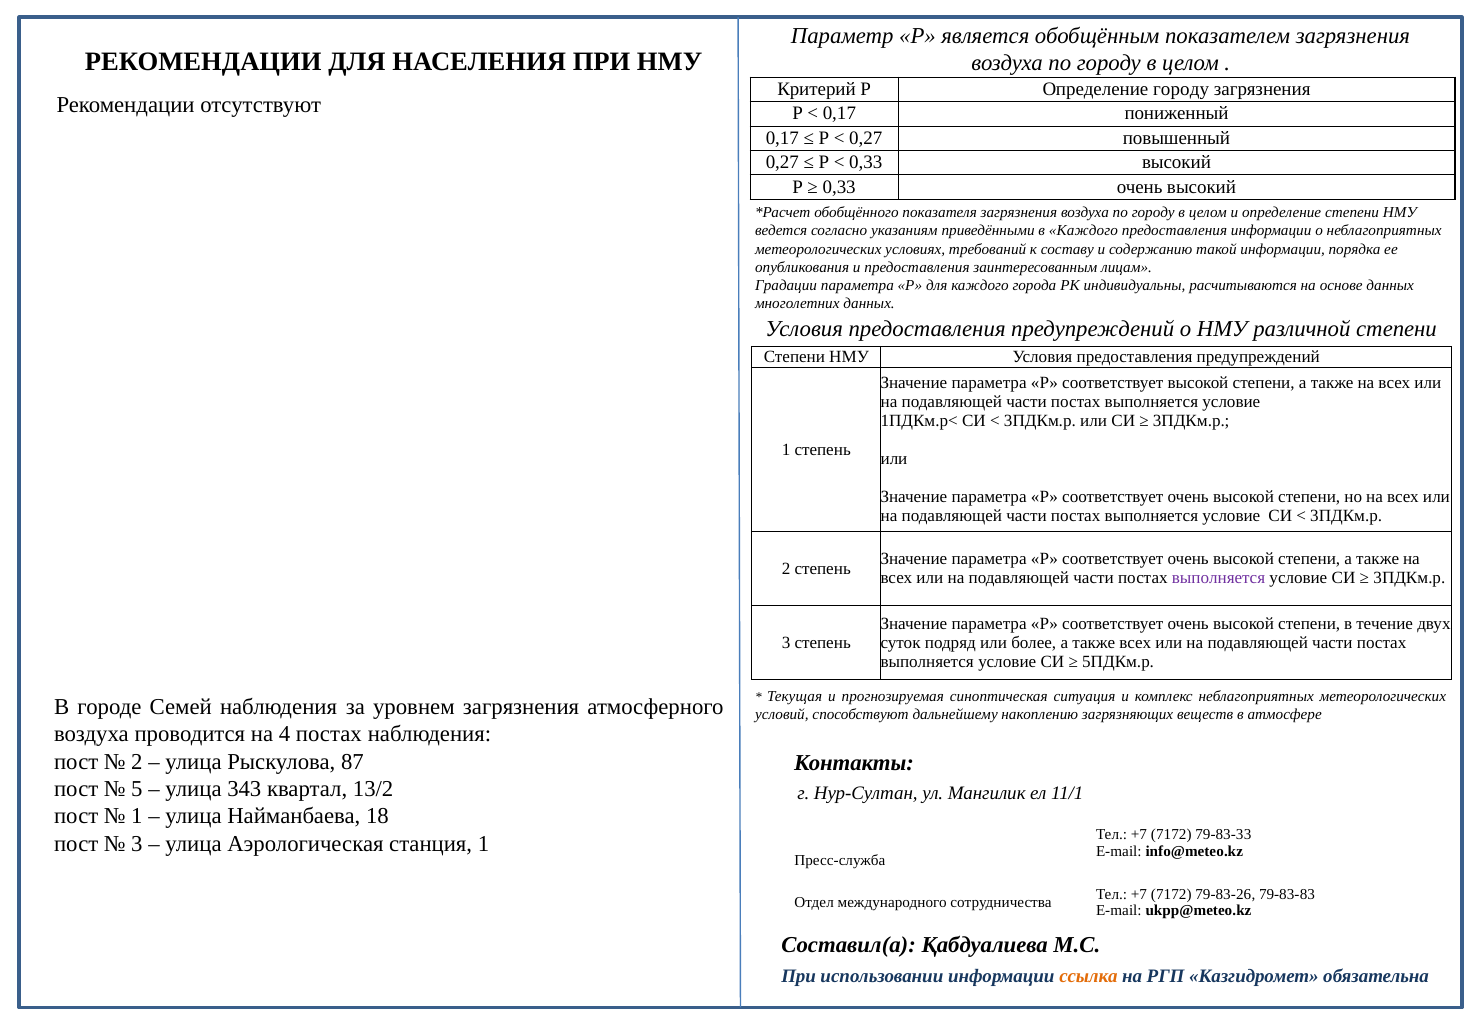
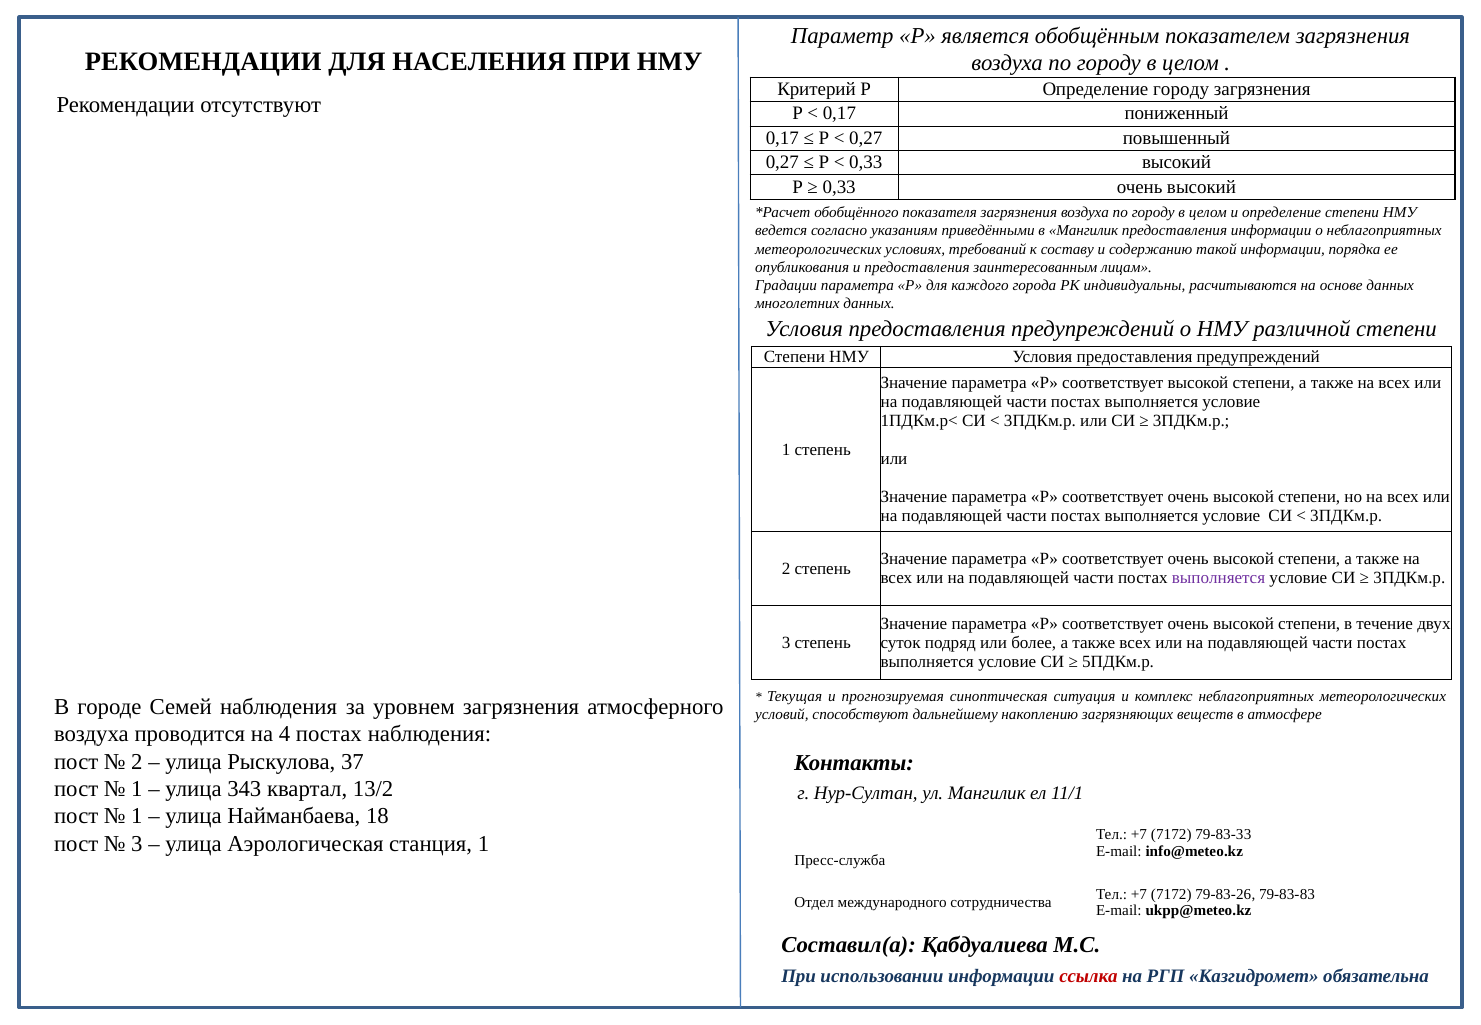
в Каждого: Каждого -> Мангилик
87: 87 -> 37
5 at (137, 789): 5 -> 1
ссылка colour: orange -> red
